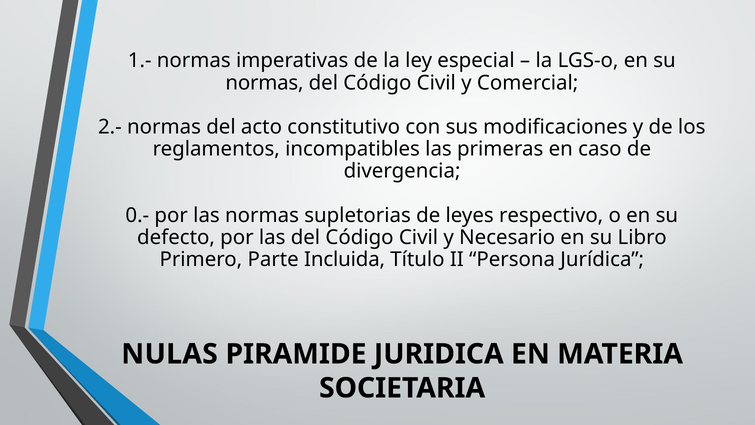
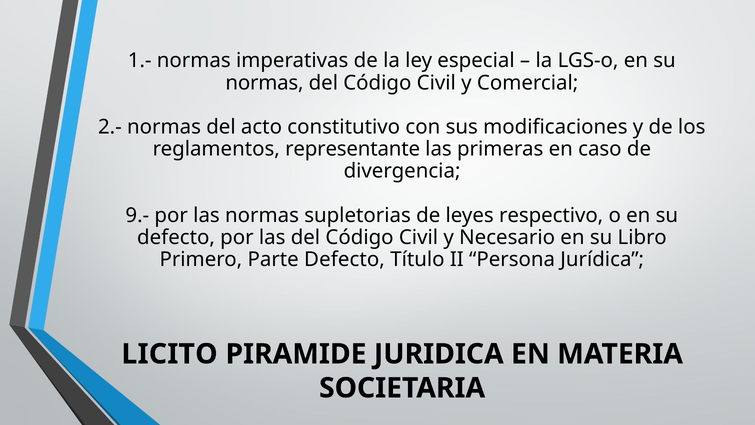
incompatibles: incompatibles -> representante
0.-: 0.- -> 9.-
Parte Incluida: Incluida -> Defecto
NULAS: NULAS -> LICITO
